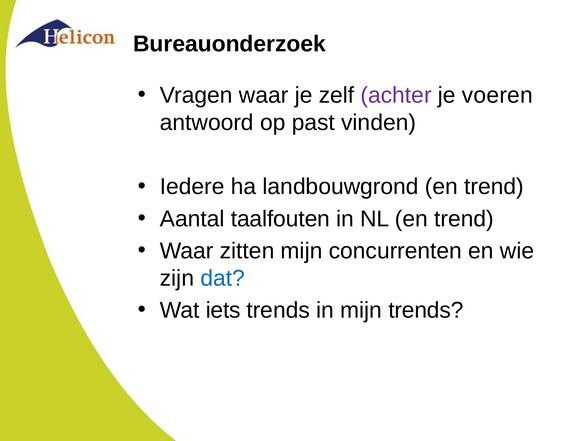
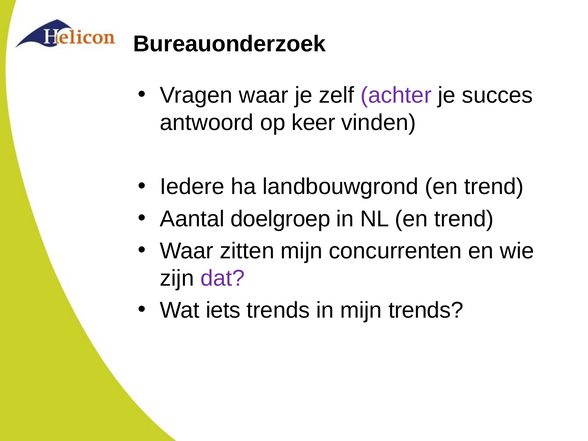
voeren: voeren -> succes
past: past -> keer
taalfouten: taalfouten -> doelgroep
dat colour: blue -> purple
